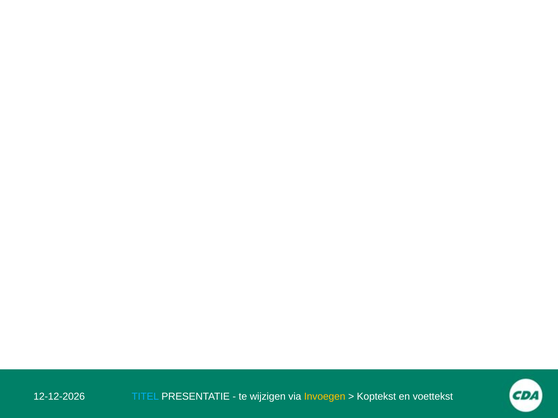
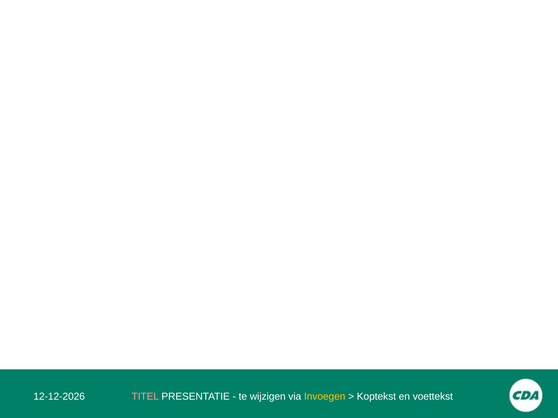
TITEL colour: light blue -> pink
